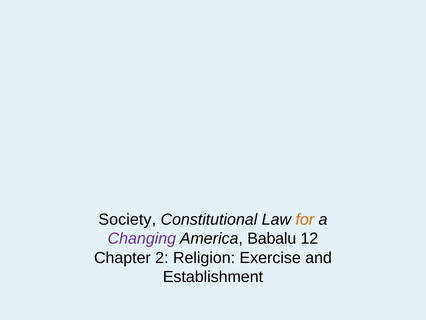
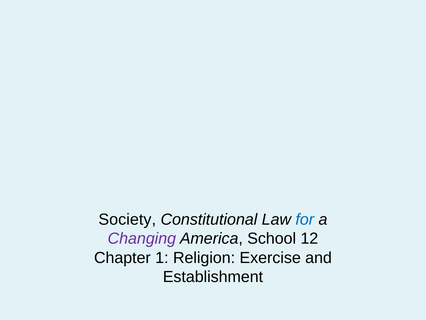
for colour: orange -> blue
Babalu: Babalu -> School
2: 2 -> 1
